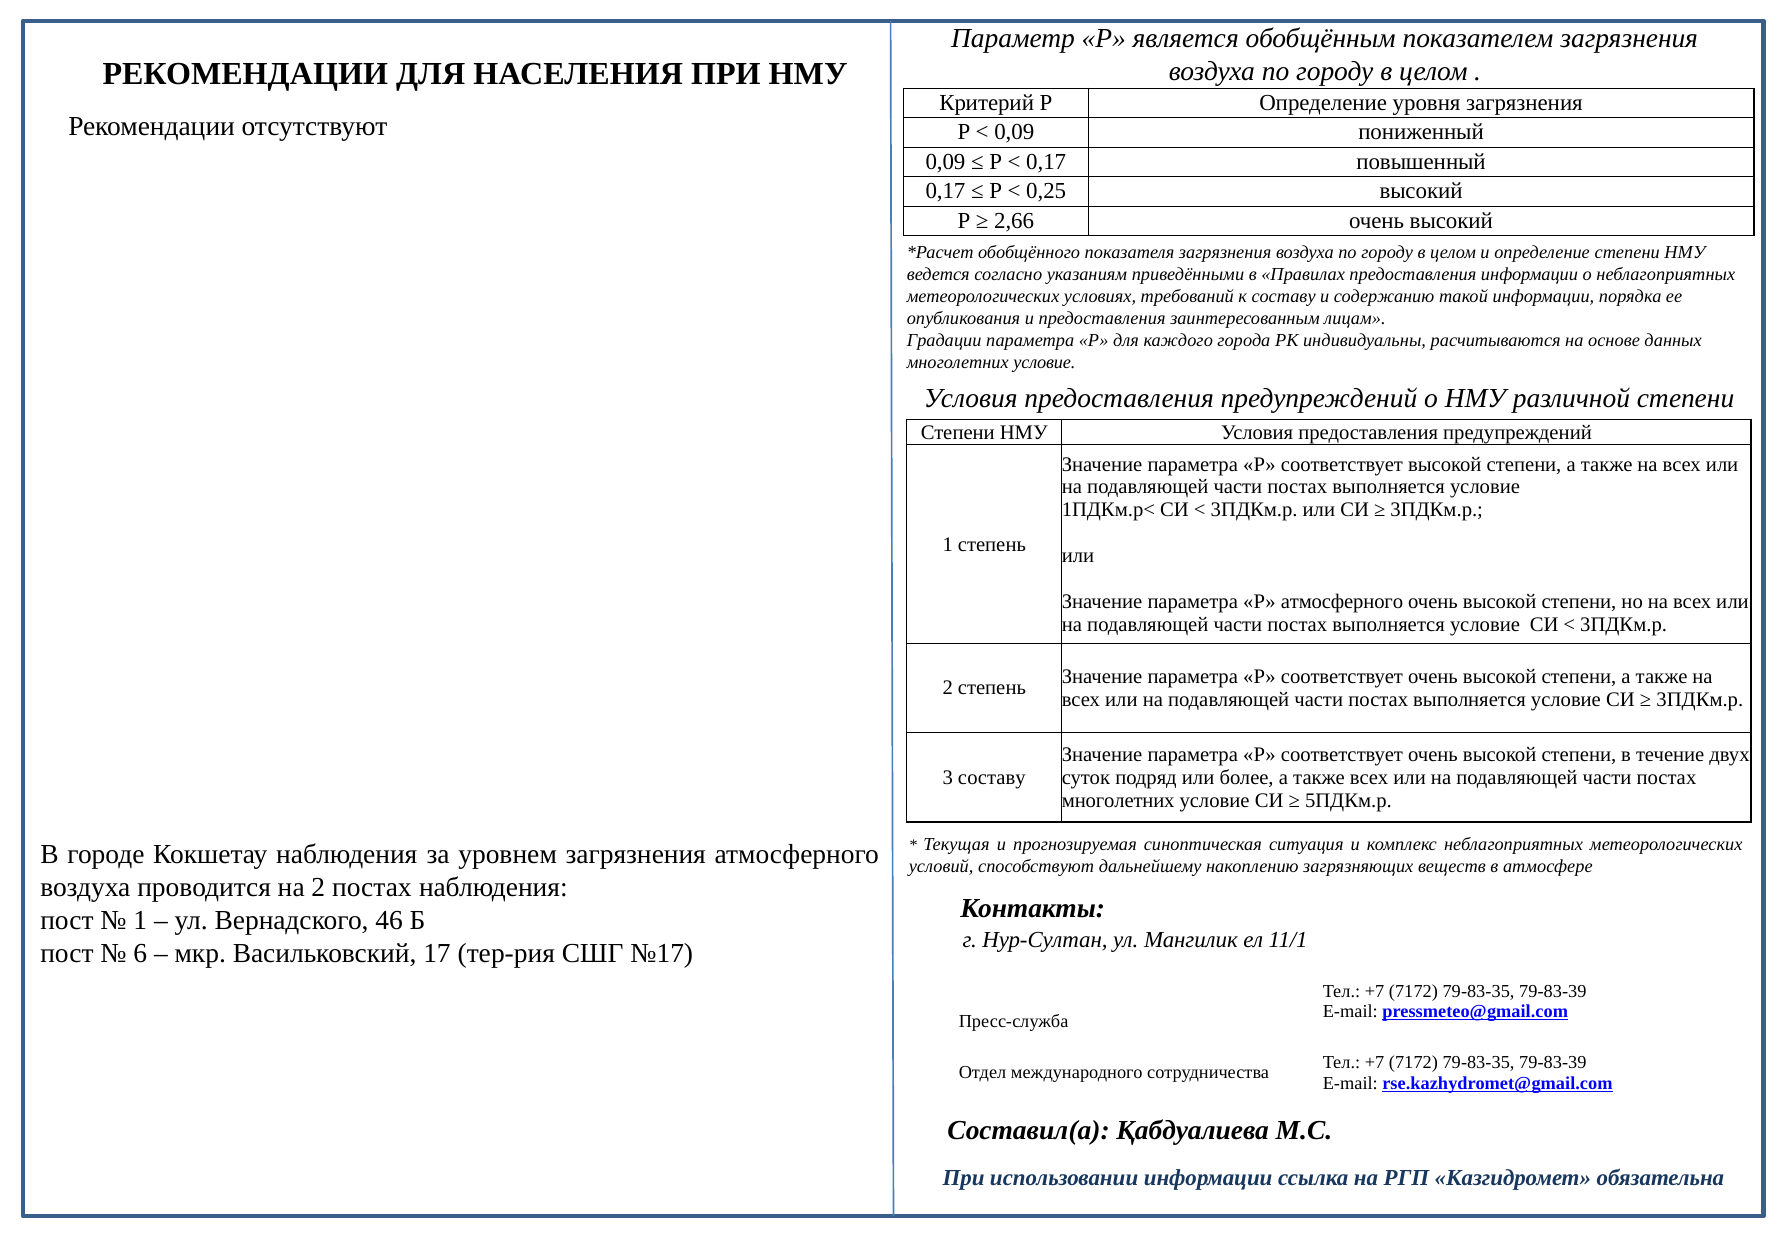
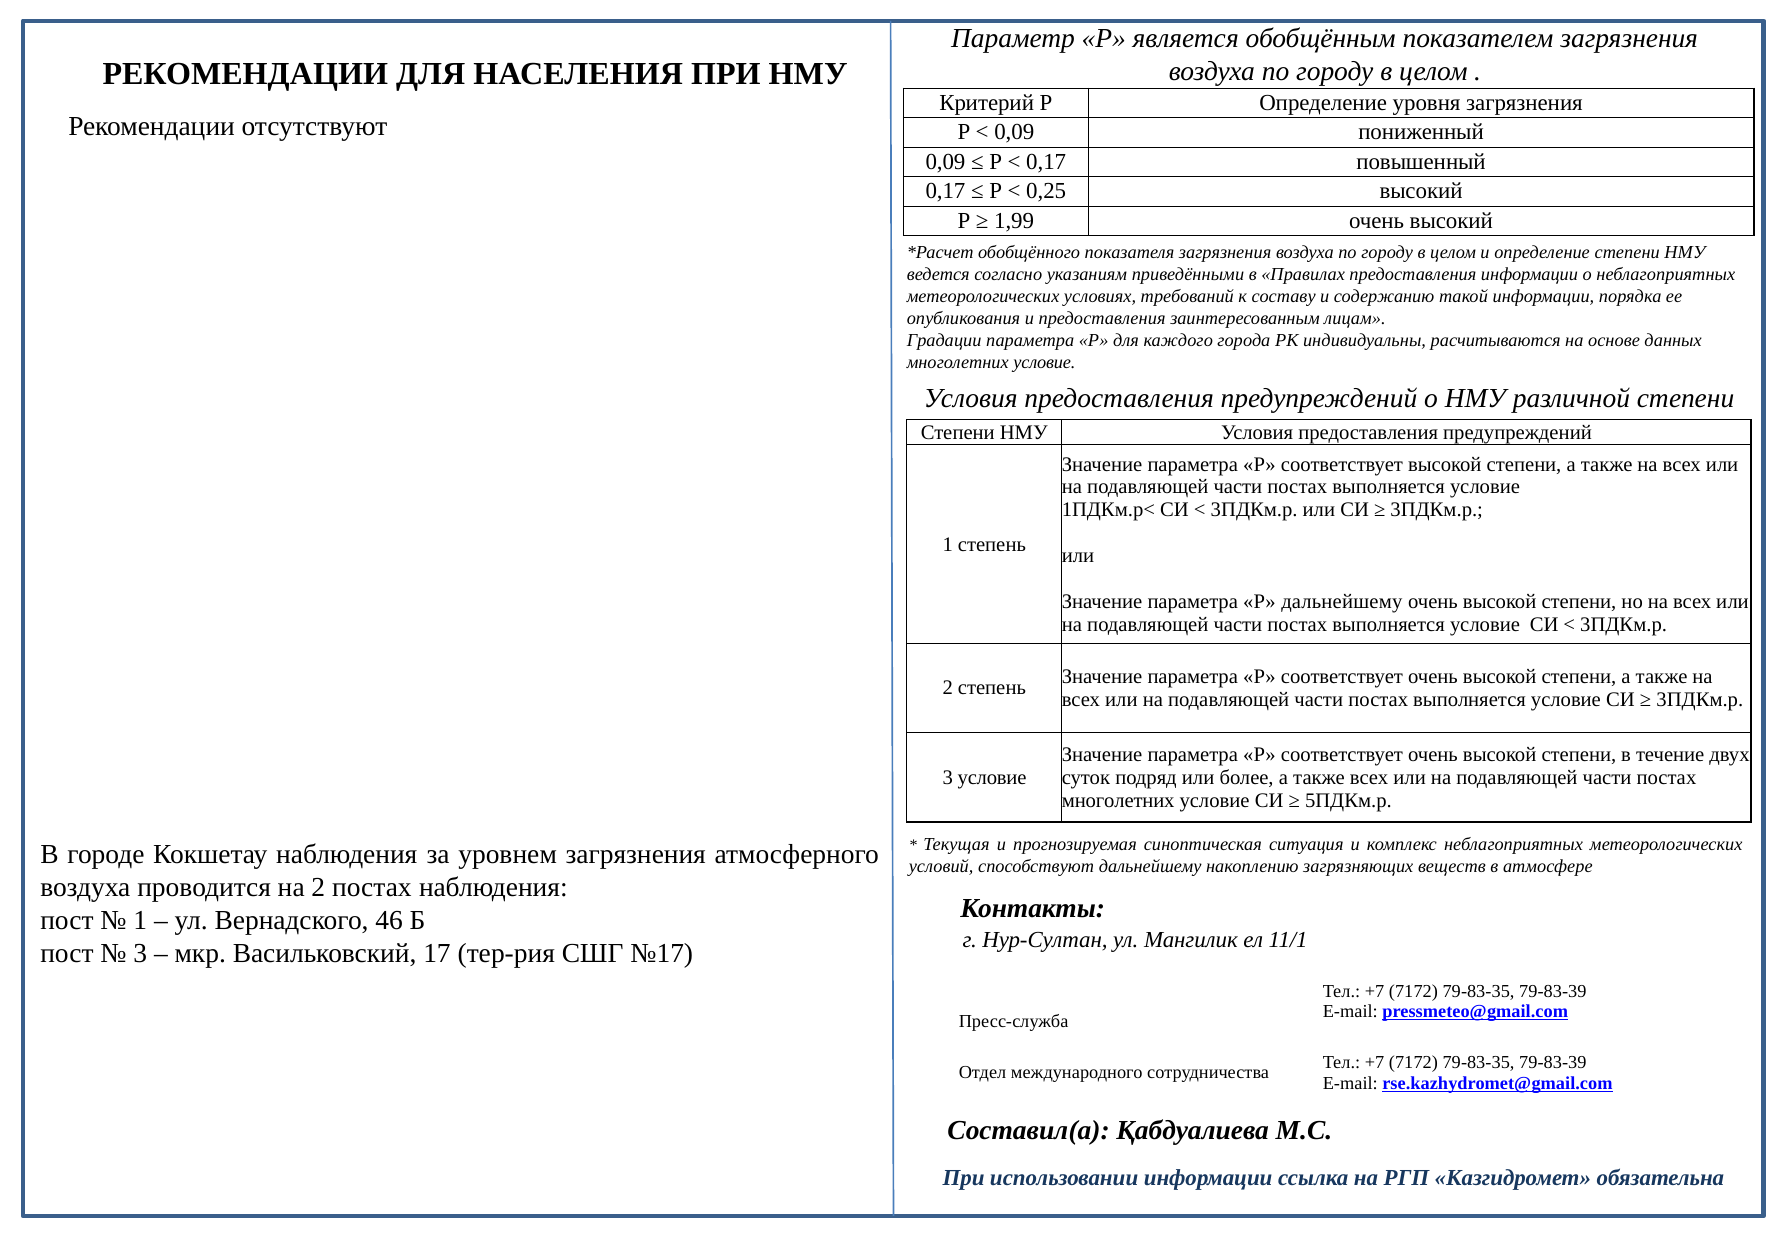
2,66: 2,66 -> 1,99
Р атмосферного: атмосферного -> дальнейшему
3 составу: составу -> условие
6 at (140, 953): 6 -> 3
